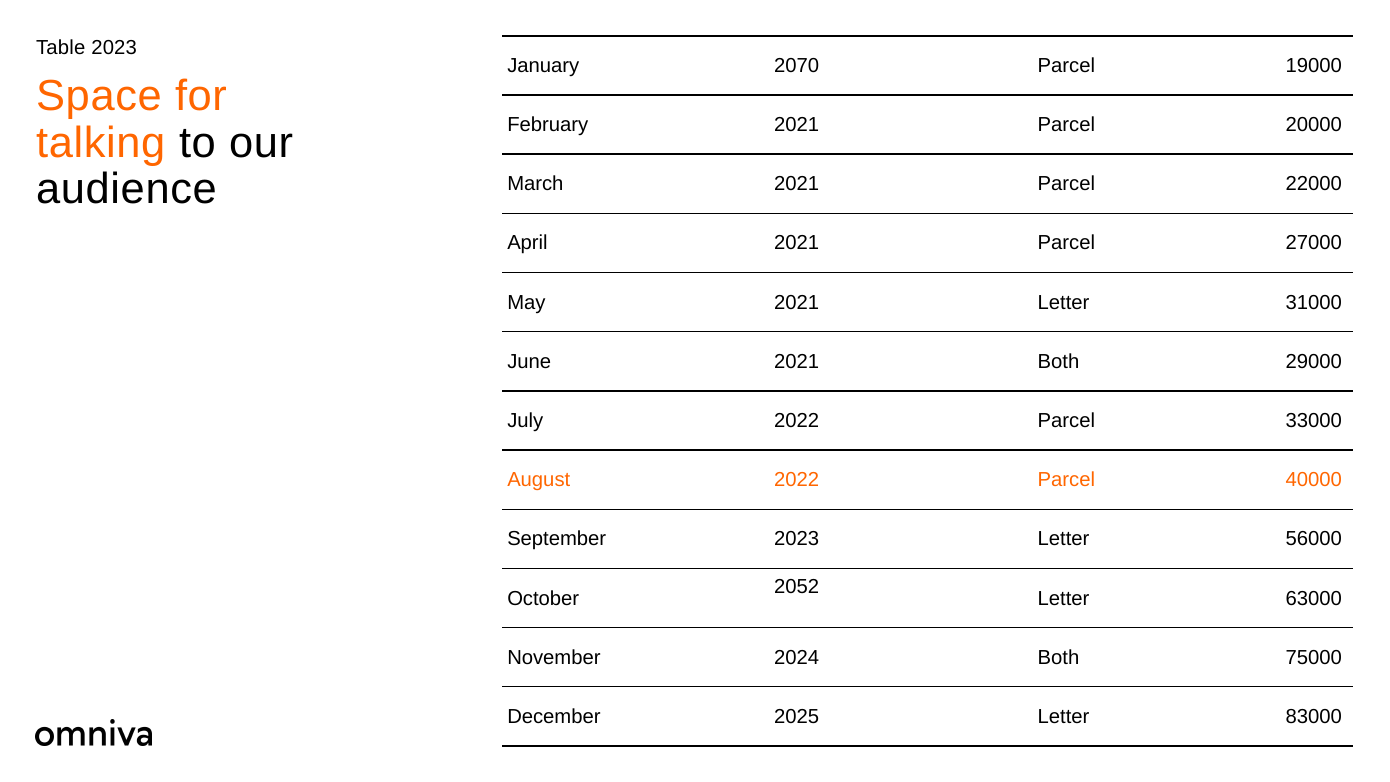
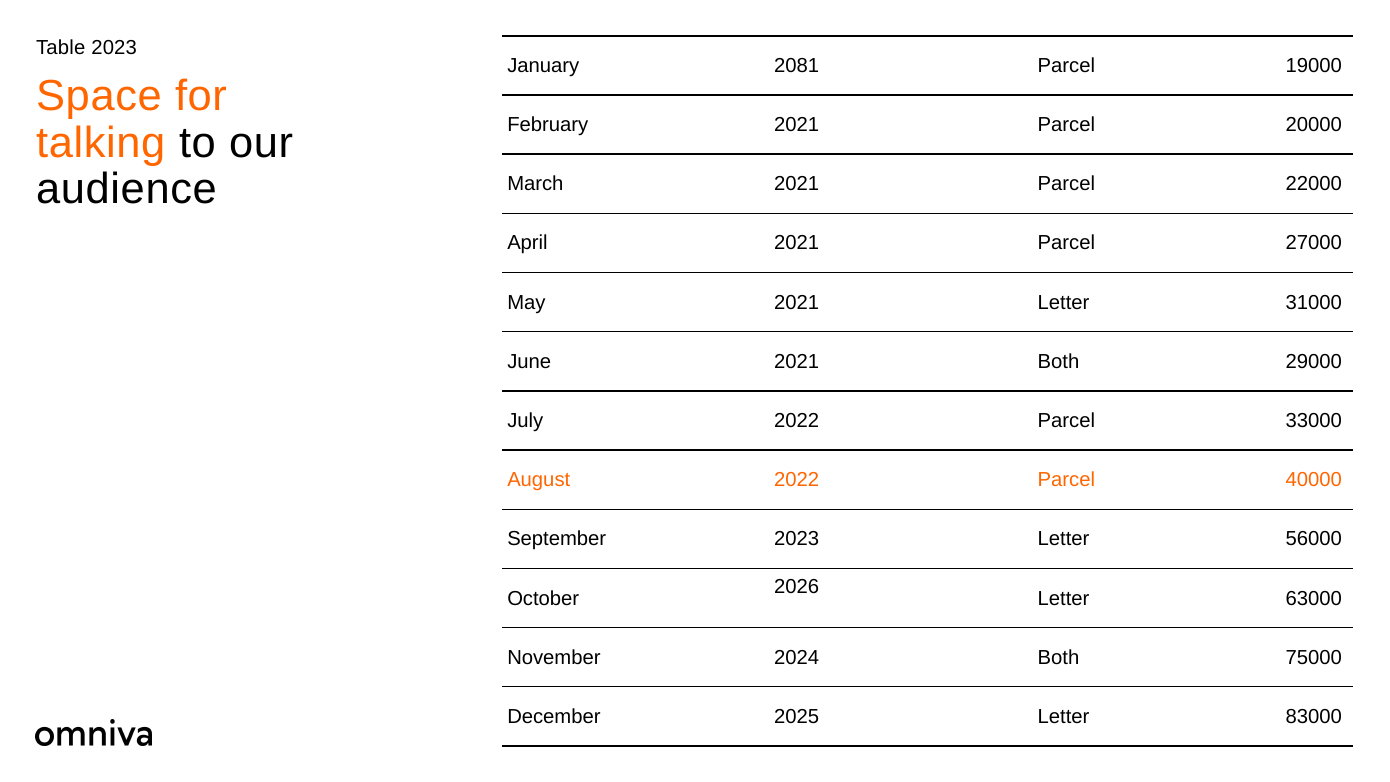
2070: 2070 -> 2081
2052: 2052 -> 2026
